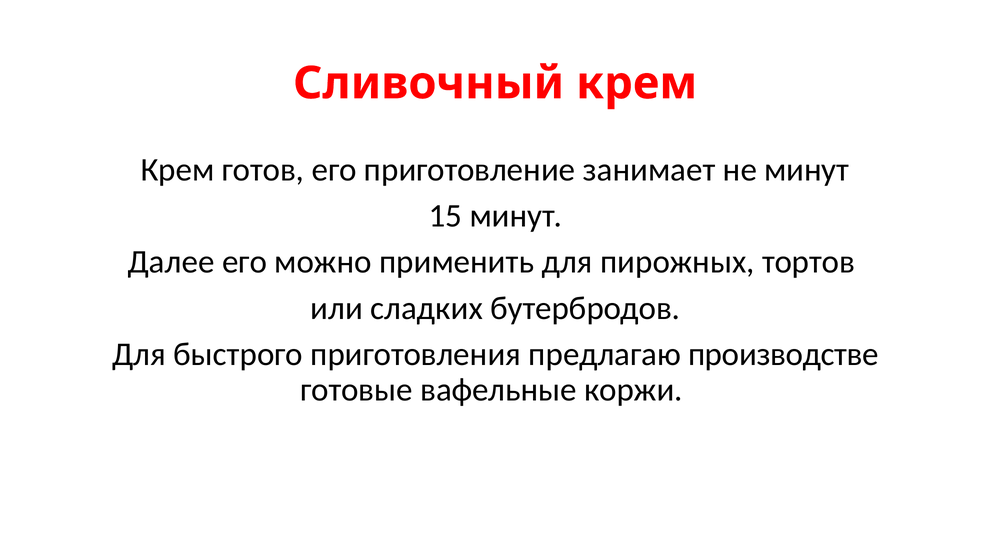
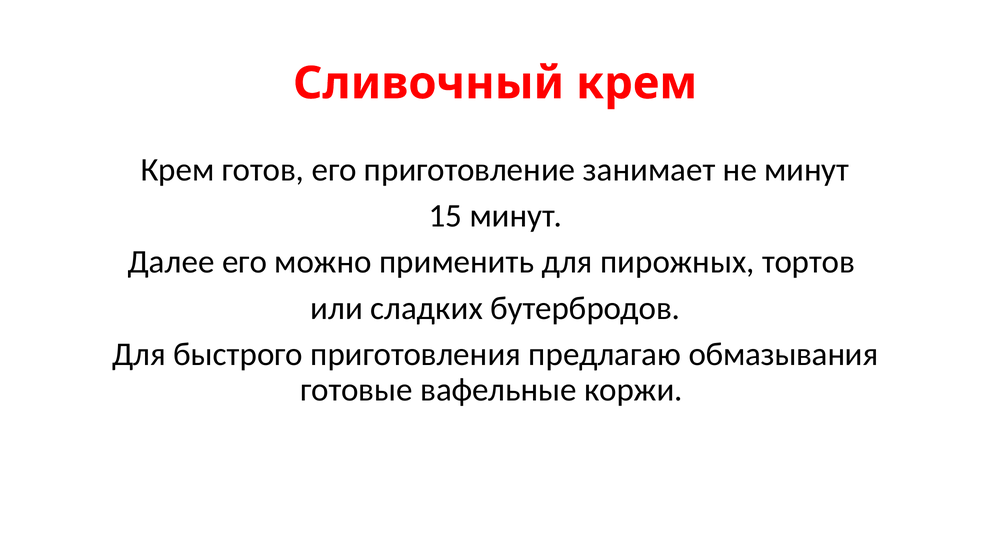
производстве: производстве -> обмазывания
